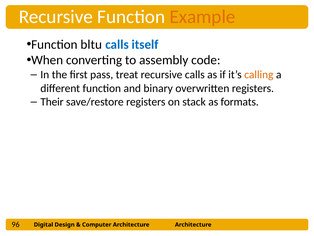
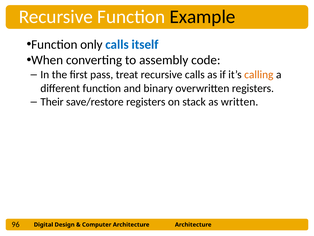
Example colour: orange -> black
bltu: bltu -> only
formats: formats -> written
